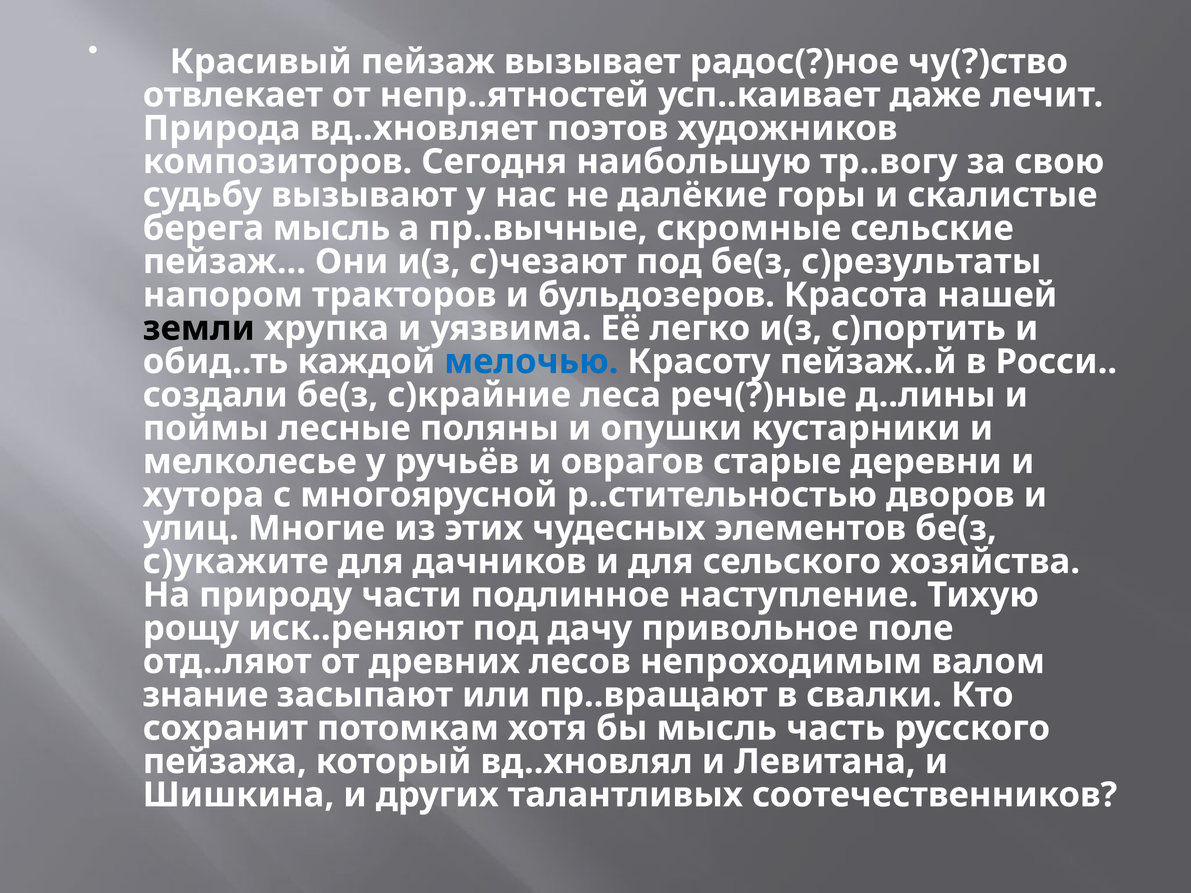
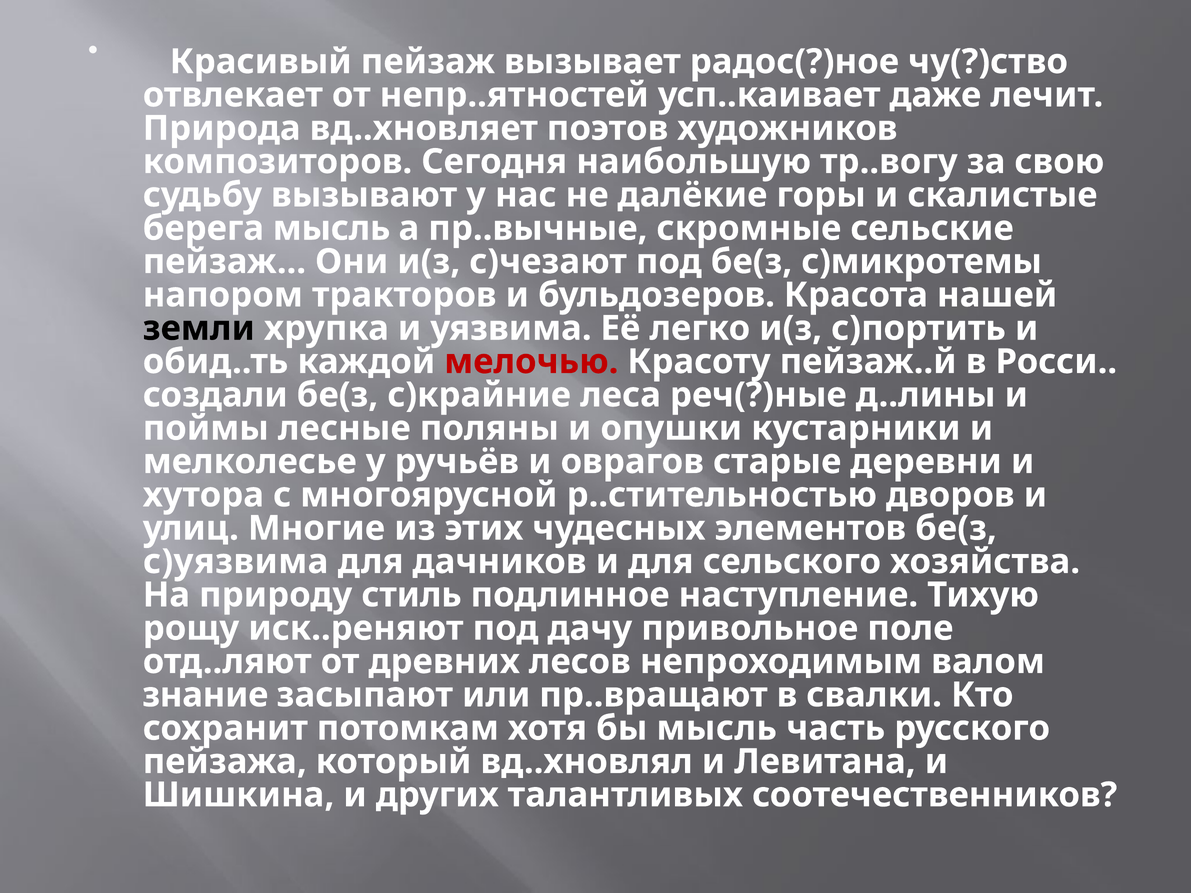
с)результаты: с)результаты -> с)микротемы
мелочью colour: blue -> red
с)укажите: с)укажите -> с)уязвима
части: части -> стиль
